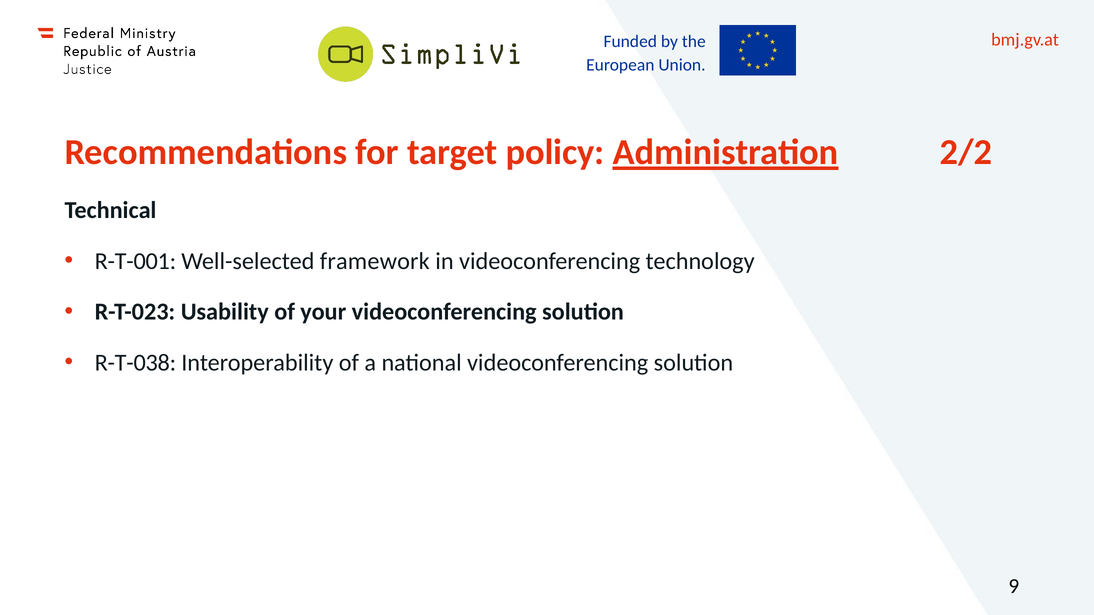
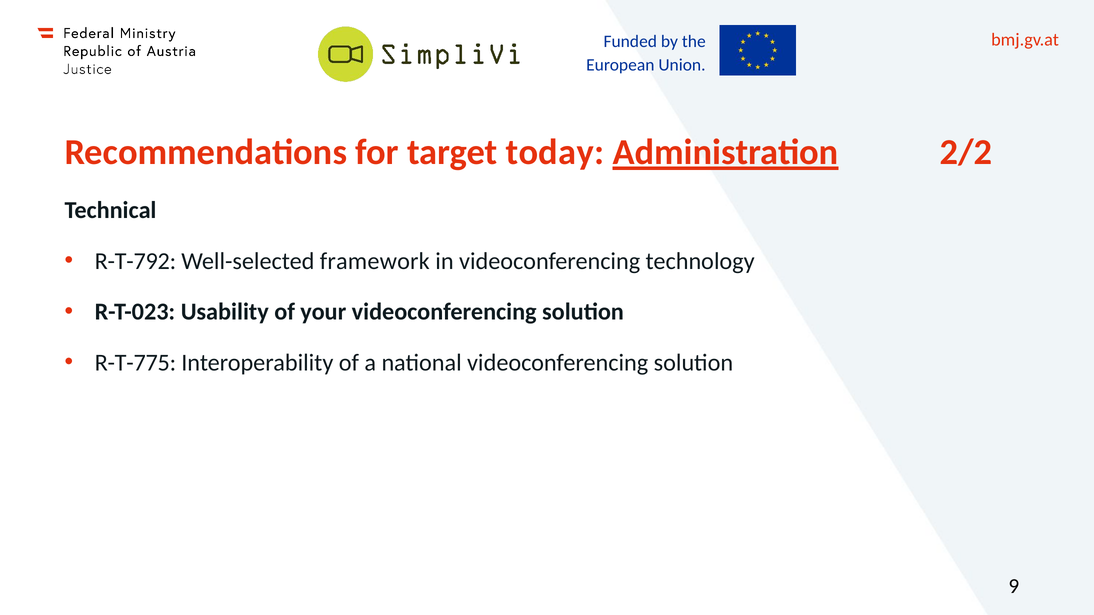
policy: policy -> today
R-T-001: R-T-001 -> R-T-792
R-T-038: R-T-038 -> R-T-775
